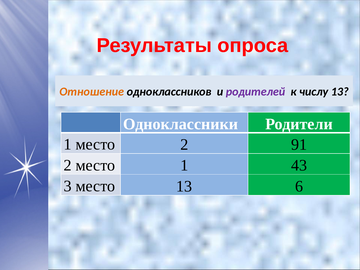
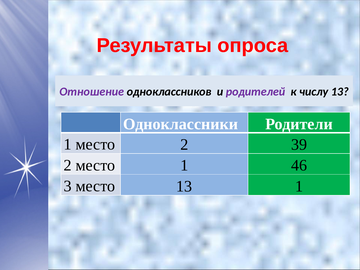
Отношение colour: orange -> purple
91: 91 -> 39
43: 43 -> 46
13 6: 6 -> 1
